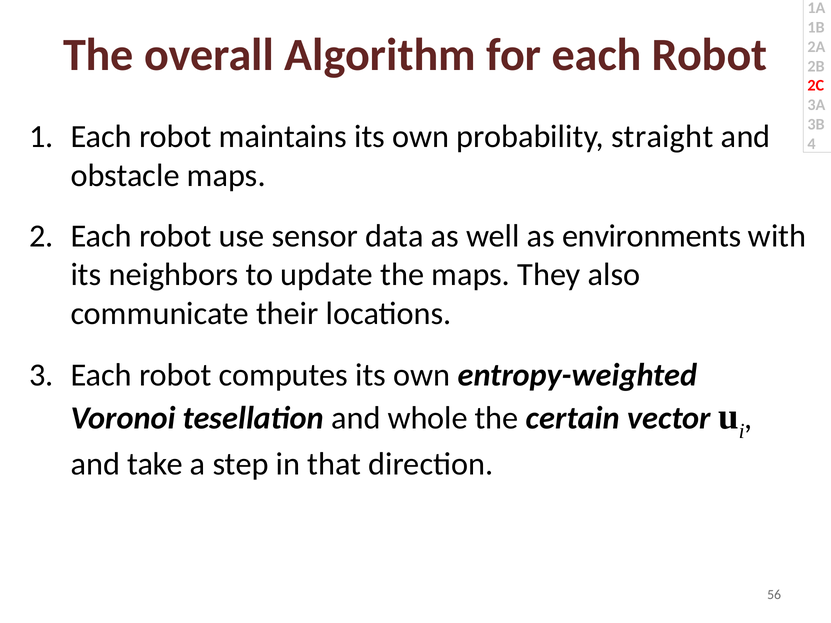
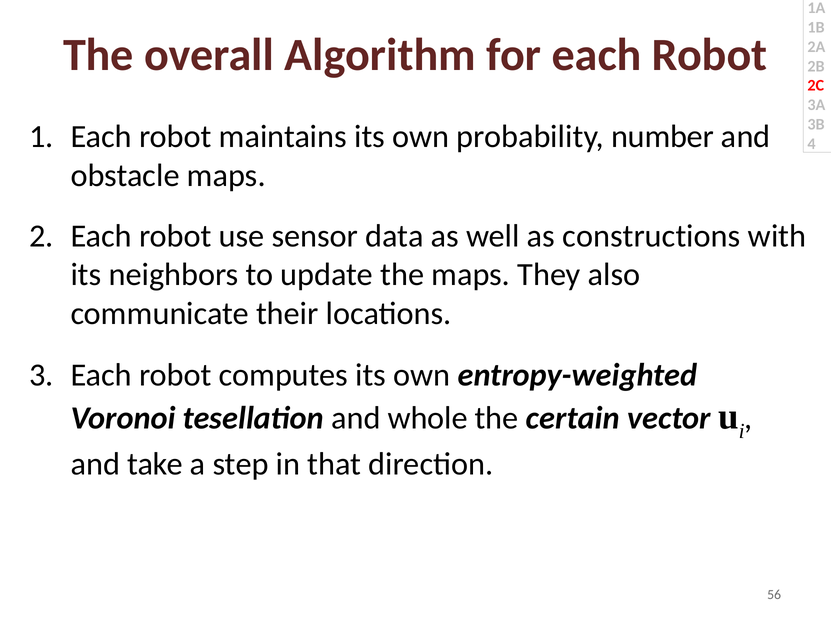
straight: straight -> number
environments: environments -> constructions
